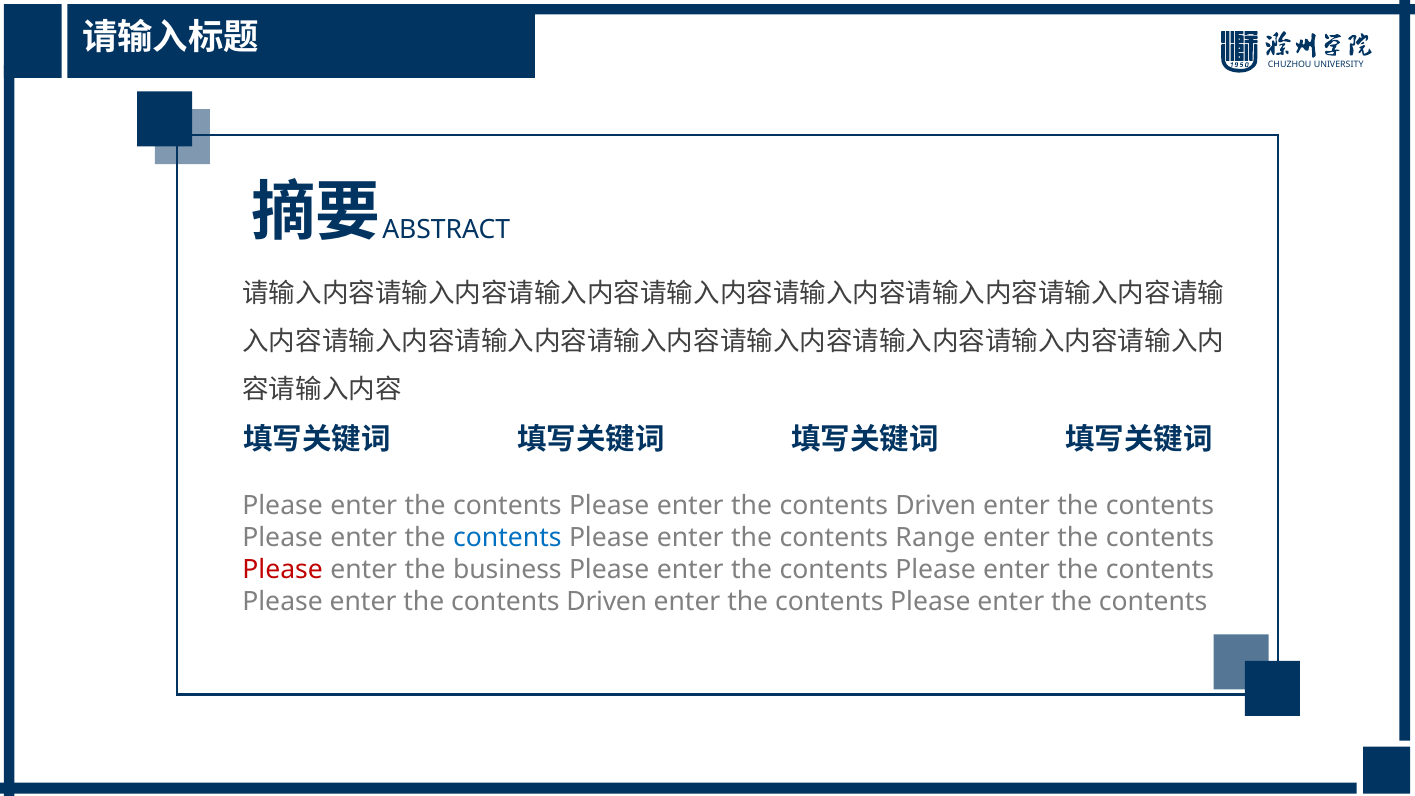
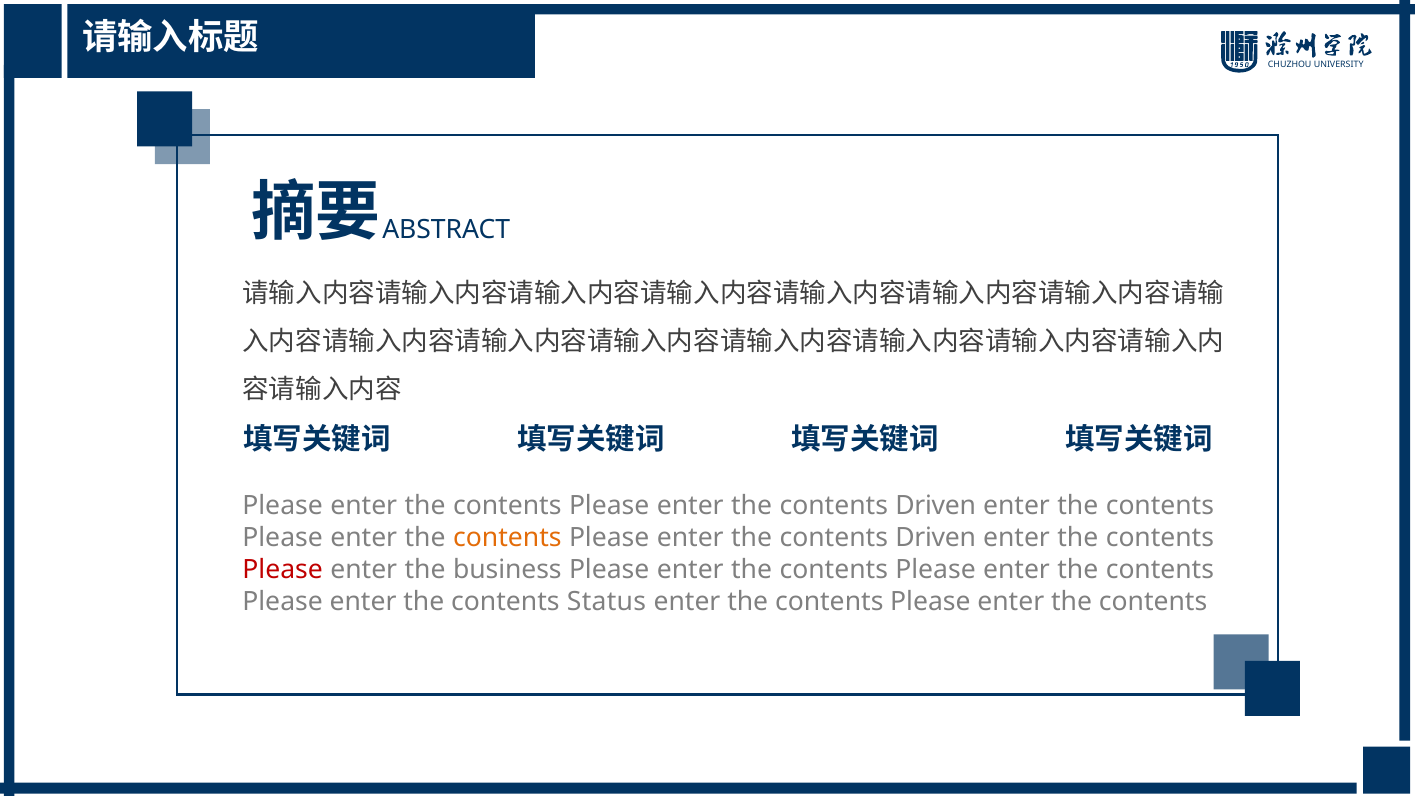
contents at (507, 538) colour: blue -> orange
Range at (935, 538): Range -> Driven
Driven at (607, 601): Driven -> Status
